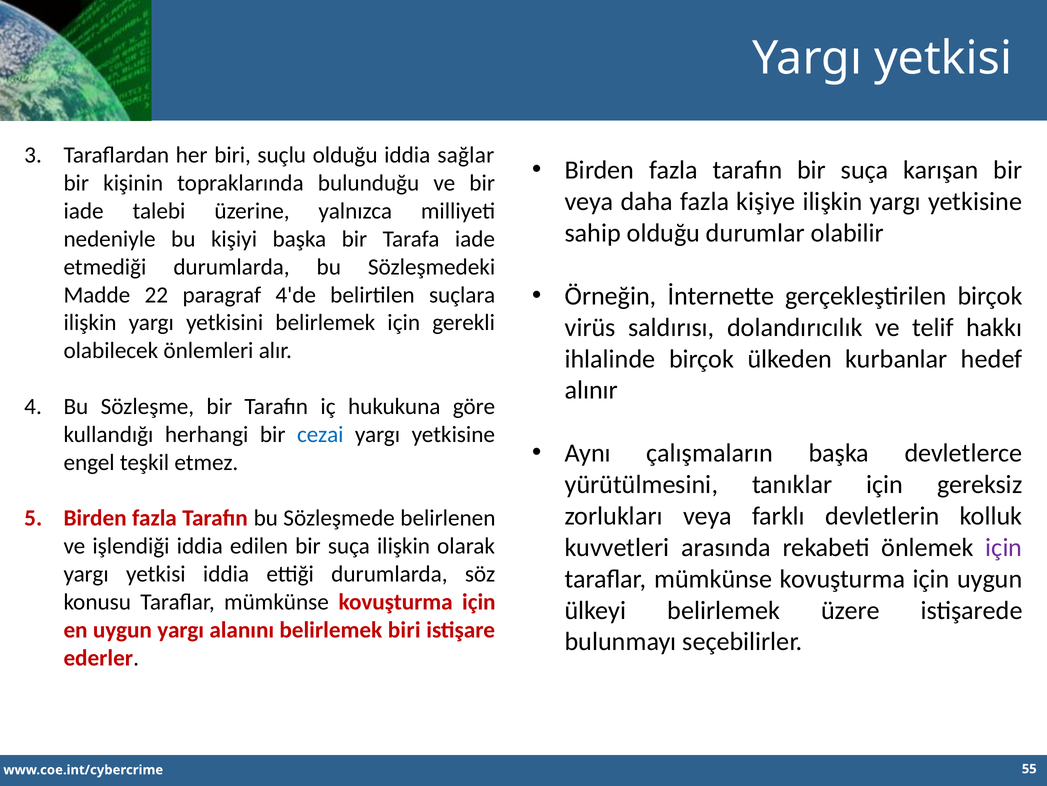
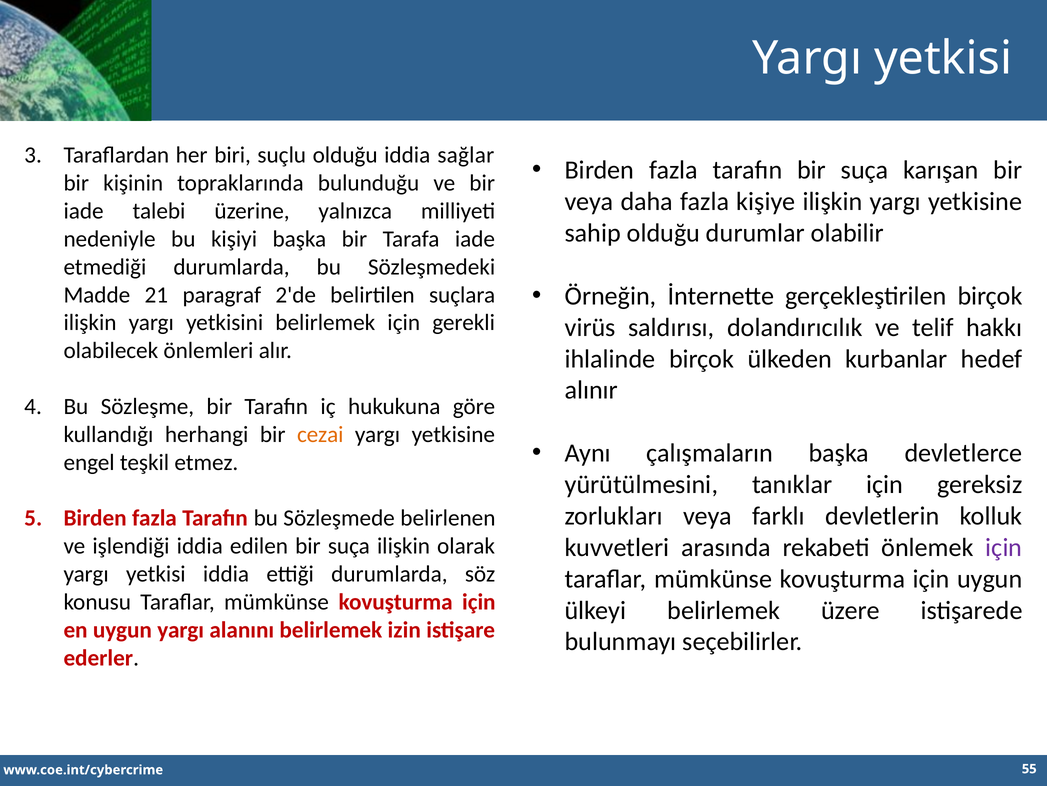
22: 22 -> 21
4'de: 4'de -> 2'de
cezai colour: blue -> orange
belirlemek biri: biri -> izin
